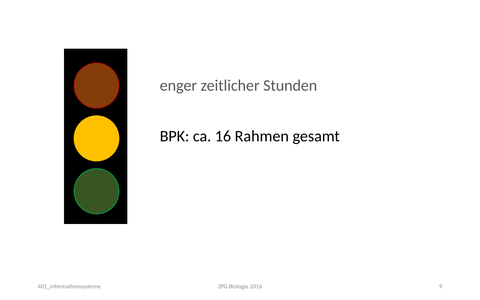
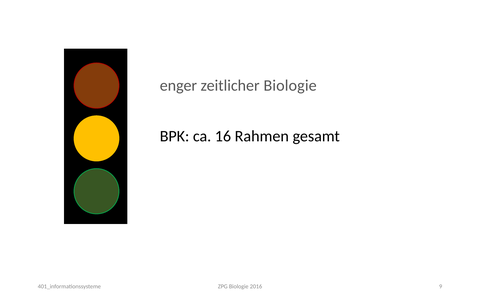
zeitlicher Stunden: Stunden -> Biologie
